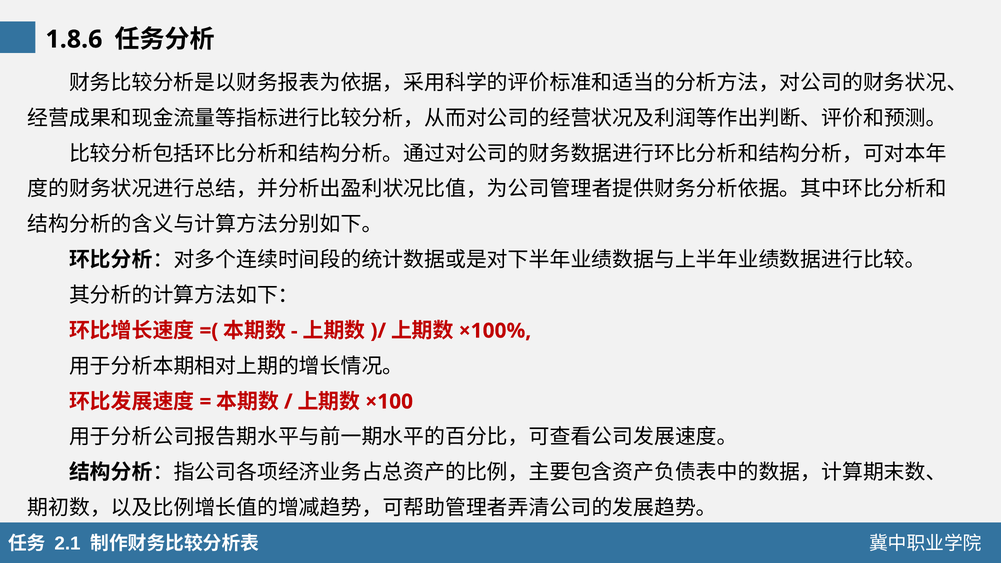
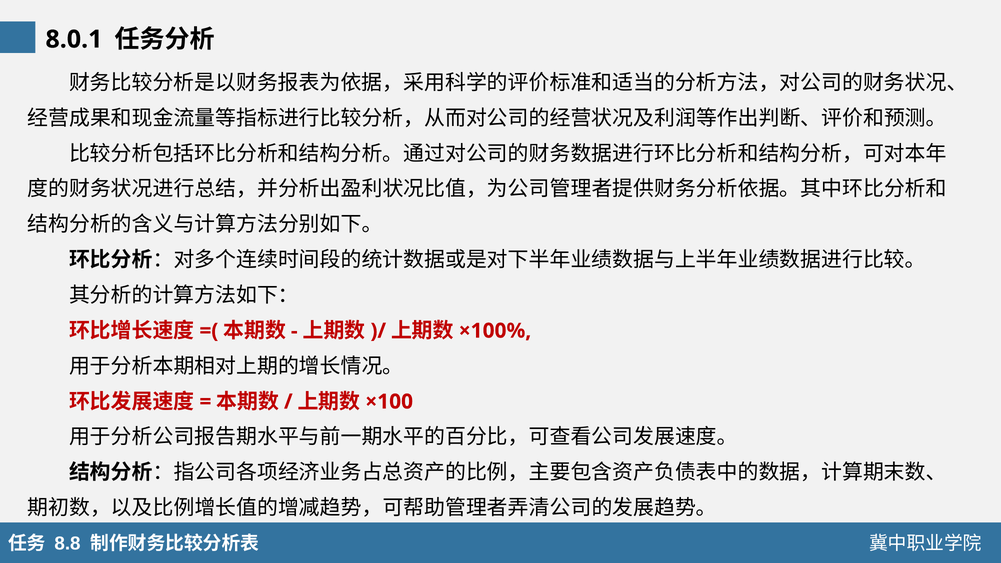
1.8.6: 1.8.6 -> 8.0.1
2.1: 2.1 -> 8.8
